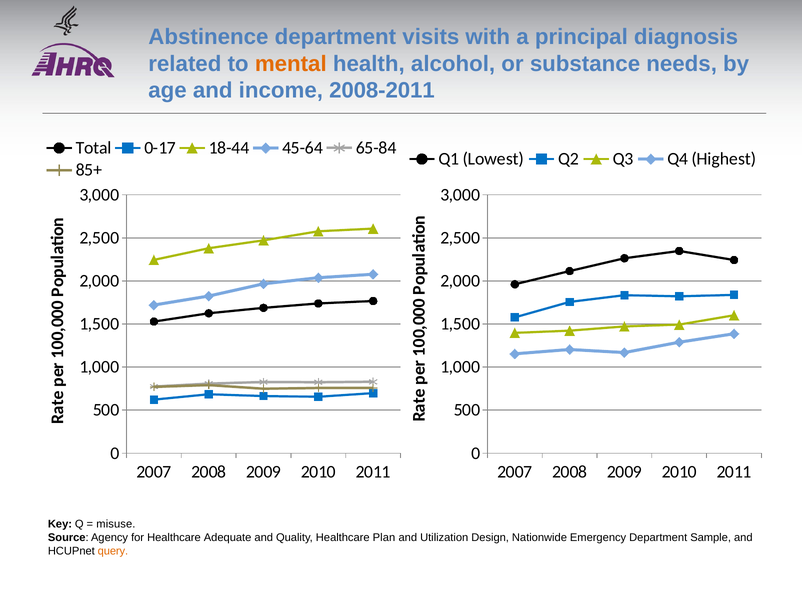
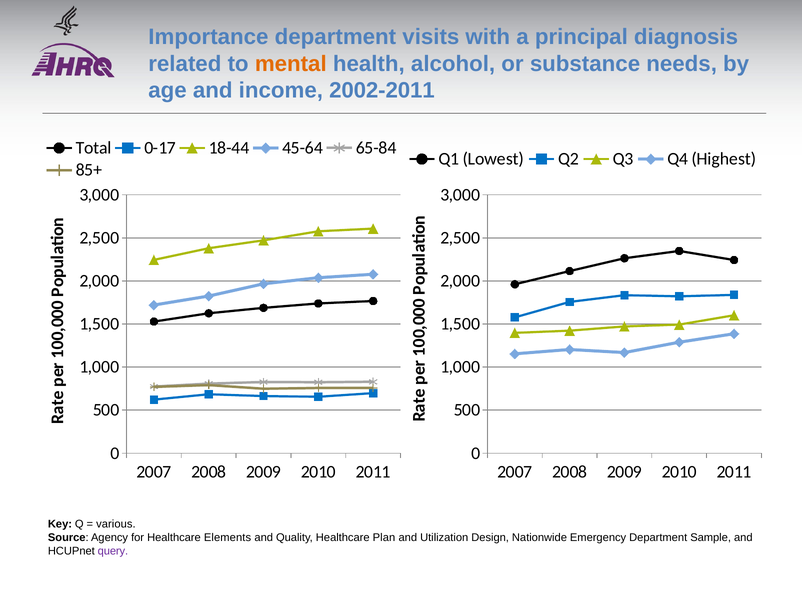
Abstinence: Abstinence -> Importance
2008-2011: 2008-2011 -> 2002-2011
misuse: misuse -> various
Adequate: Adequate -> Elements
query colour: orange -> purple
